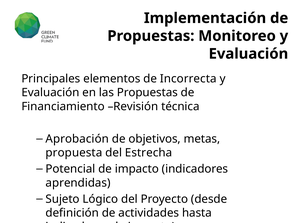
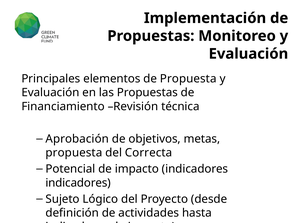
de Incorrecta: Incorrecta -> Propuesta
Estrecha: Estrecha -> Correcta
aprendidas at (78, 183): aprendidas -> indicadores
